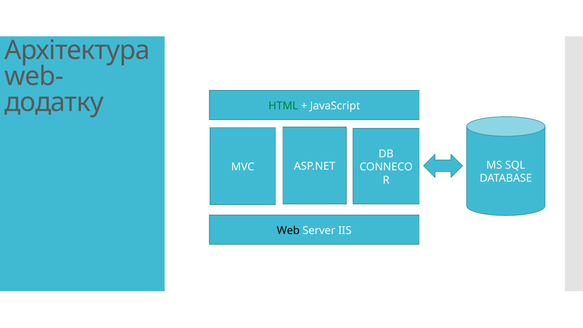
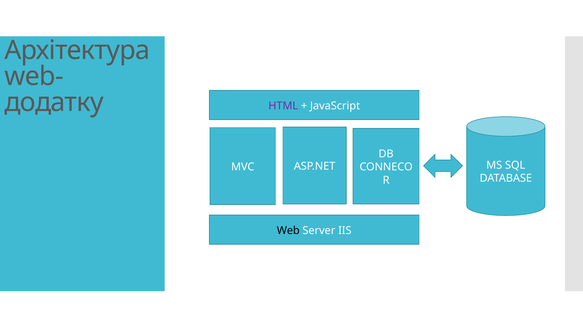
HTML colour: green -> purple
